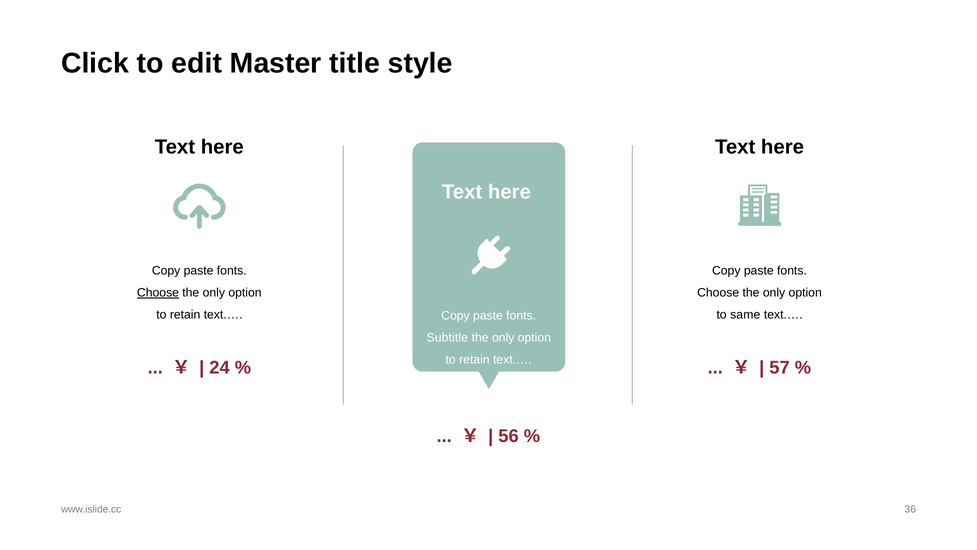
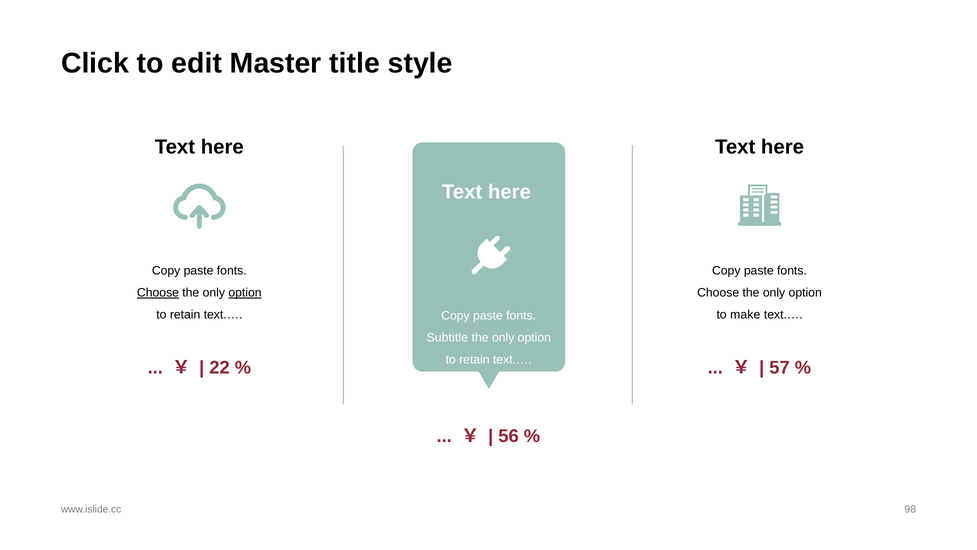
option at (245, 293) underline: none -> present
same: same -> make
24: 24 -> 22
36: 36 -> 98
